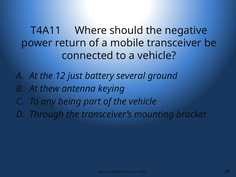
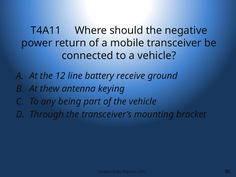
just: just -> line
several: several -> receive
